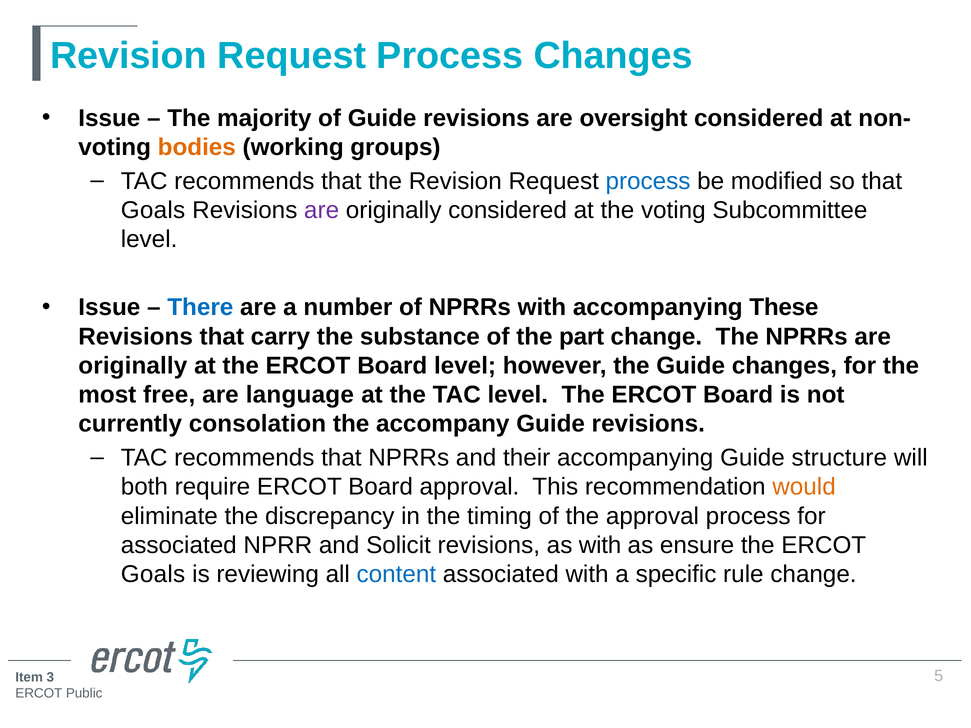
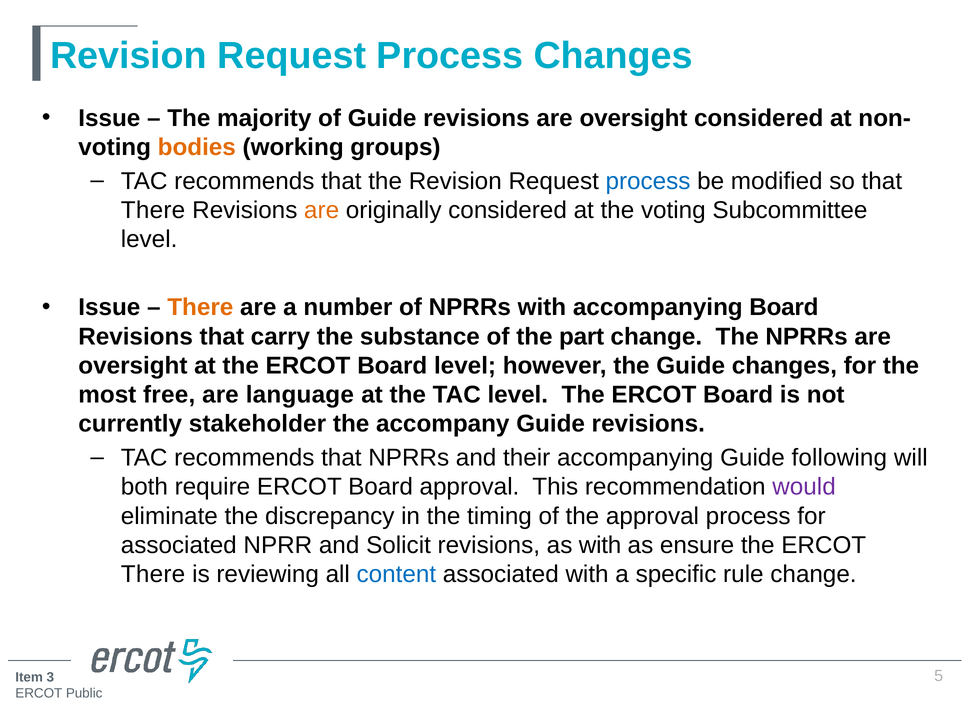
Goals at (153, 210): Goals -> There
are at (322, 210) colour: purple -> orange
There at (200, 307) colour: blue -> orange
accompanying These: These -> Board
originally at (133, 366): originally -> oversight
consolation: consolation -> stakeholder
structure: structure -> following
would colour: orange -> purple
Goals at (153, 575): Goals -> There
